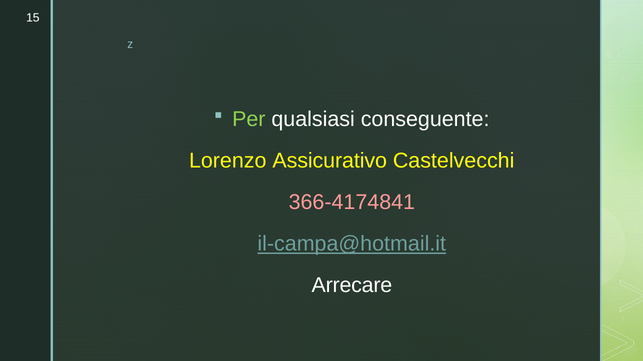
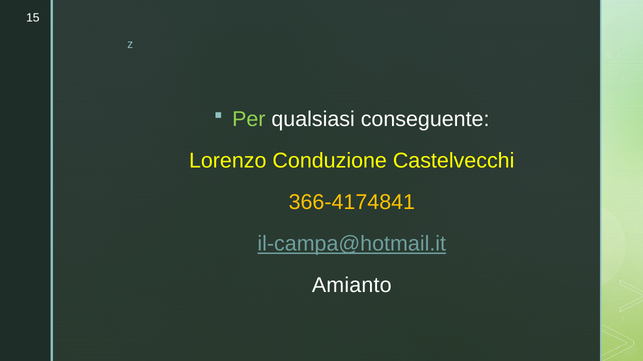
Assicurativo: Assicurativo -> Conduzione
366-4174841 colour: pink -> yellow
Arrecare: Arrecare -> Amianto
